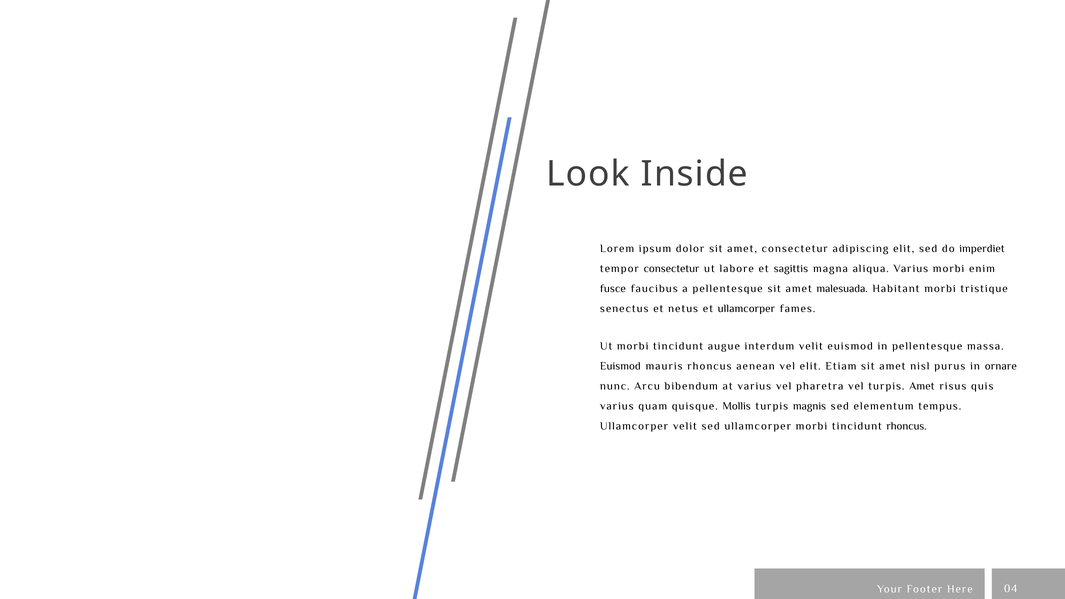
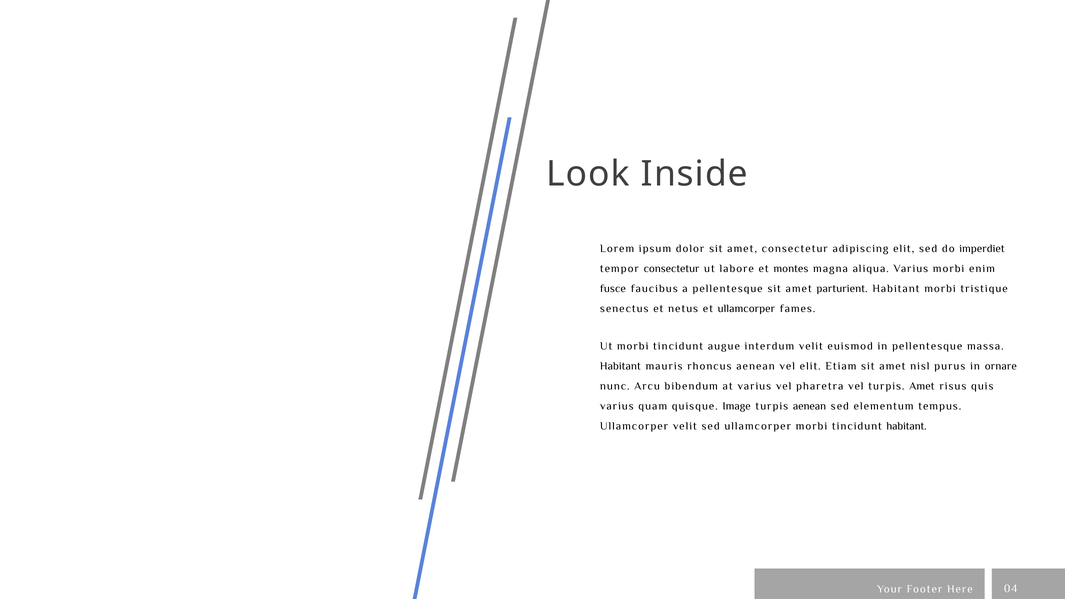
sagittis: sagittis -> montes
malesuada: malesuada -> parturient
Euismod at (620, 366): Euismod -> Habitant
Mollis: Mollis -> Image
turpis magnis: magnis -> aenean
tincidunt rhoncus: rhoncus -> habitant
